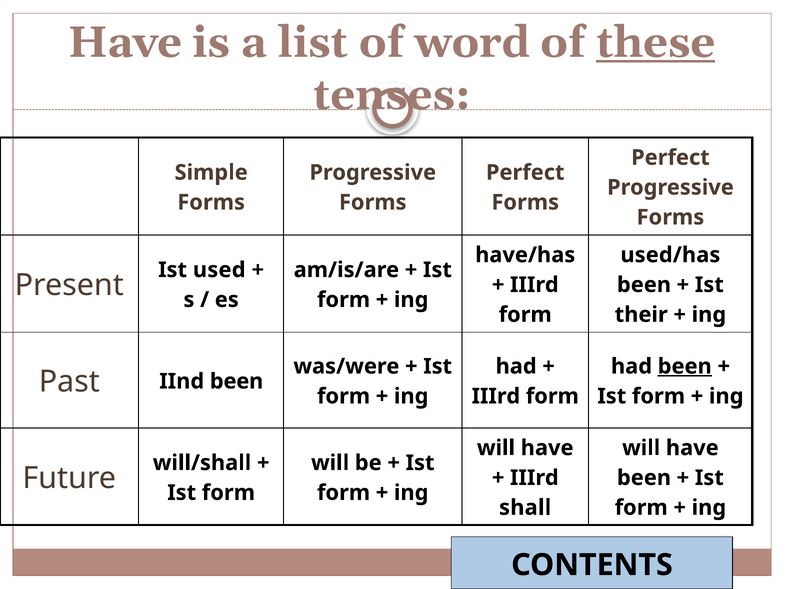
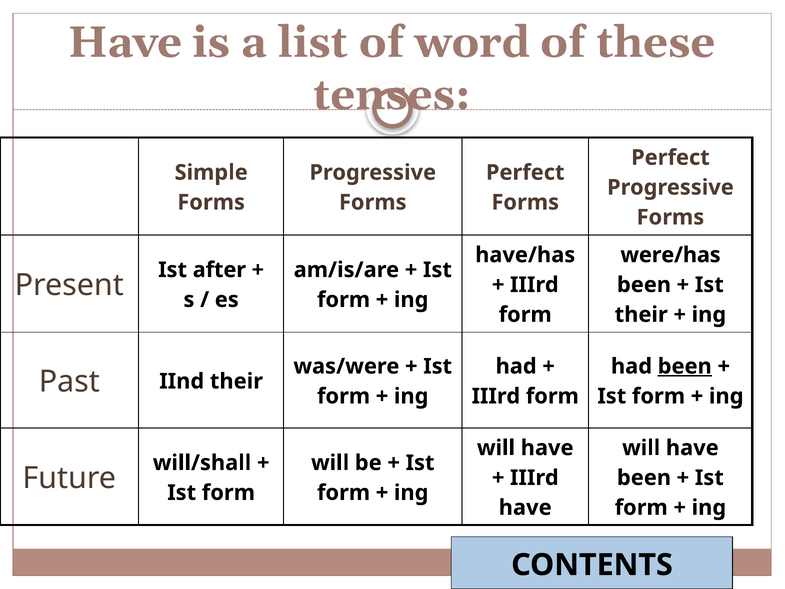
these underline: present -> none
used/has: used/has -> were/has
used: used -> after
IInd been: been -> their
shall at (525, 507): shall -> have
